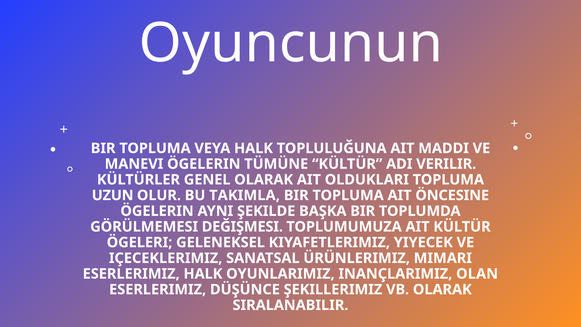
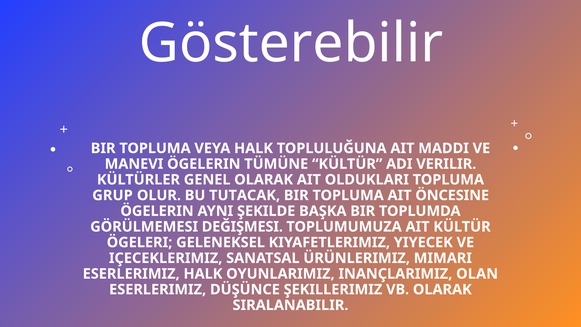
Oyuncunun: Oyuncunun -> Gösterebilir
UZUN: UZUN -> GRUP
TAKIMLA: TAKIMLA -> TUTACAK
